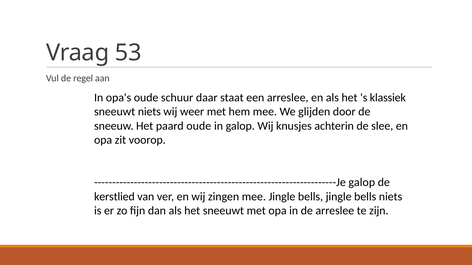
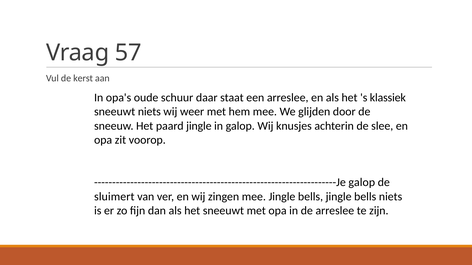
53: 53 -> 57
regel: regel -> kerst
paard oude: oude -> jingle
kerstlied: kerstlied -> sluimert
